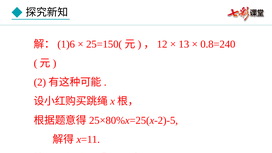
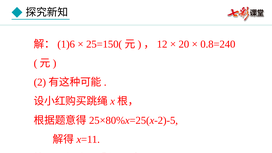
13: 13 -> 20
